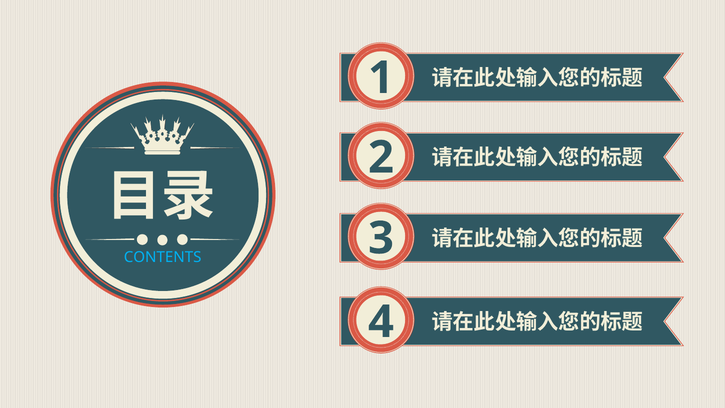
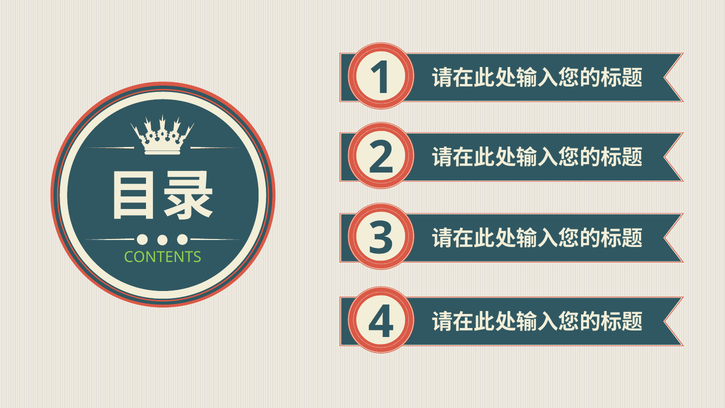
CONTENTS colour: light blue -> light green
